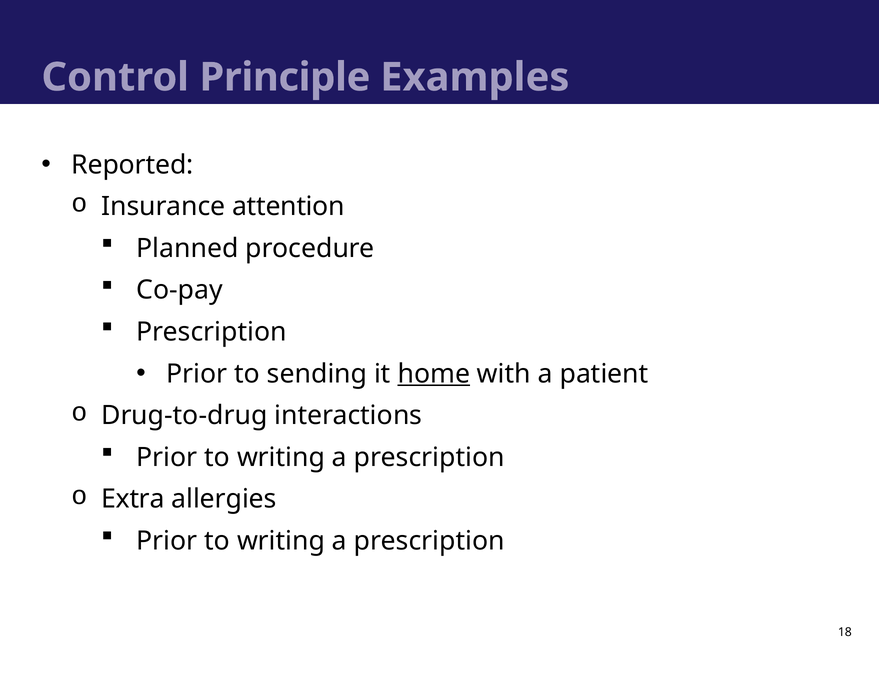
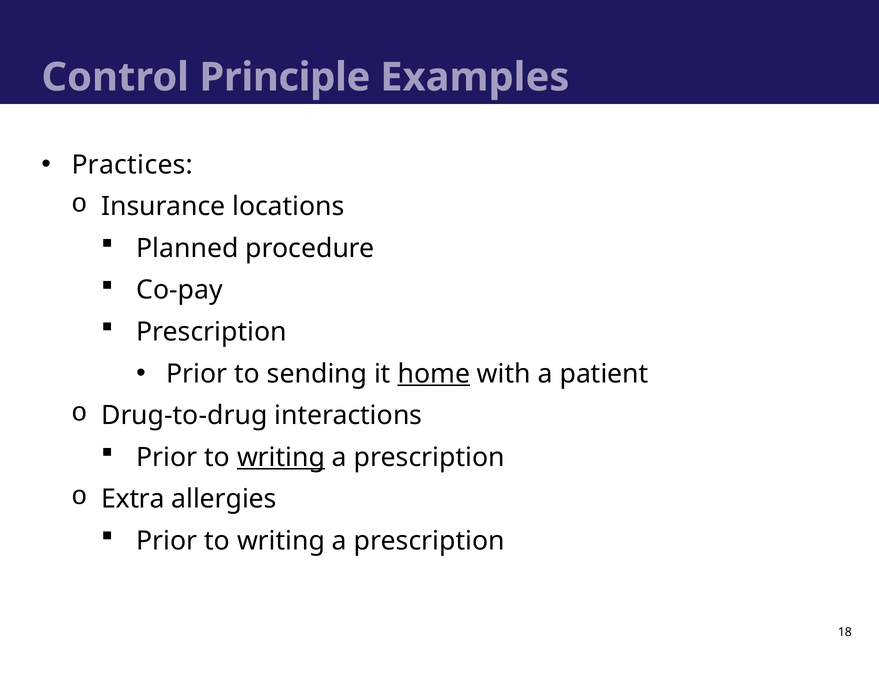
Reported: Reported -> Practices
attention: attention -> locations
writing at (281, 457) underline: none -> present
